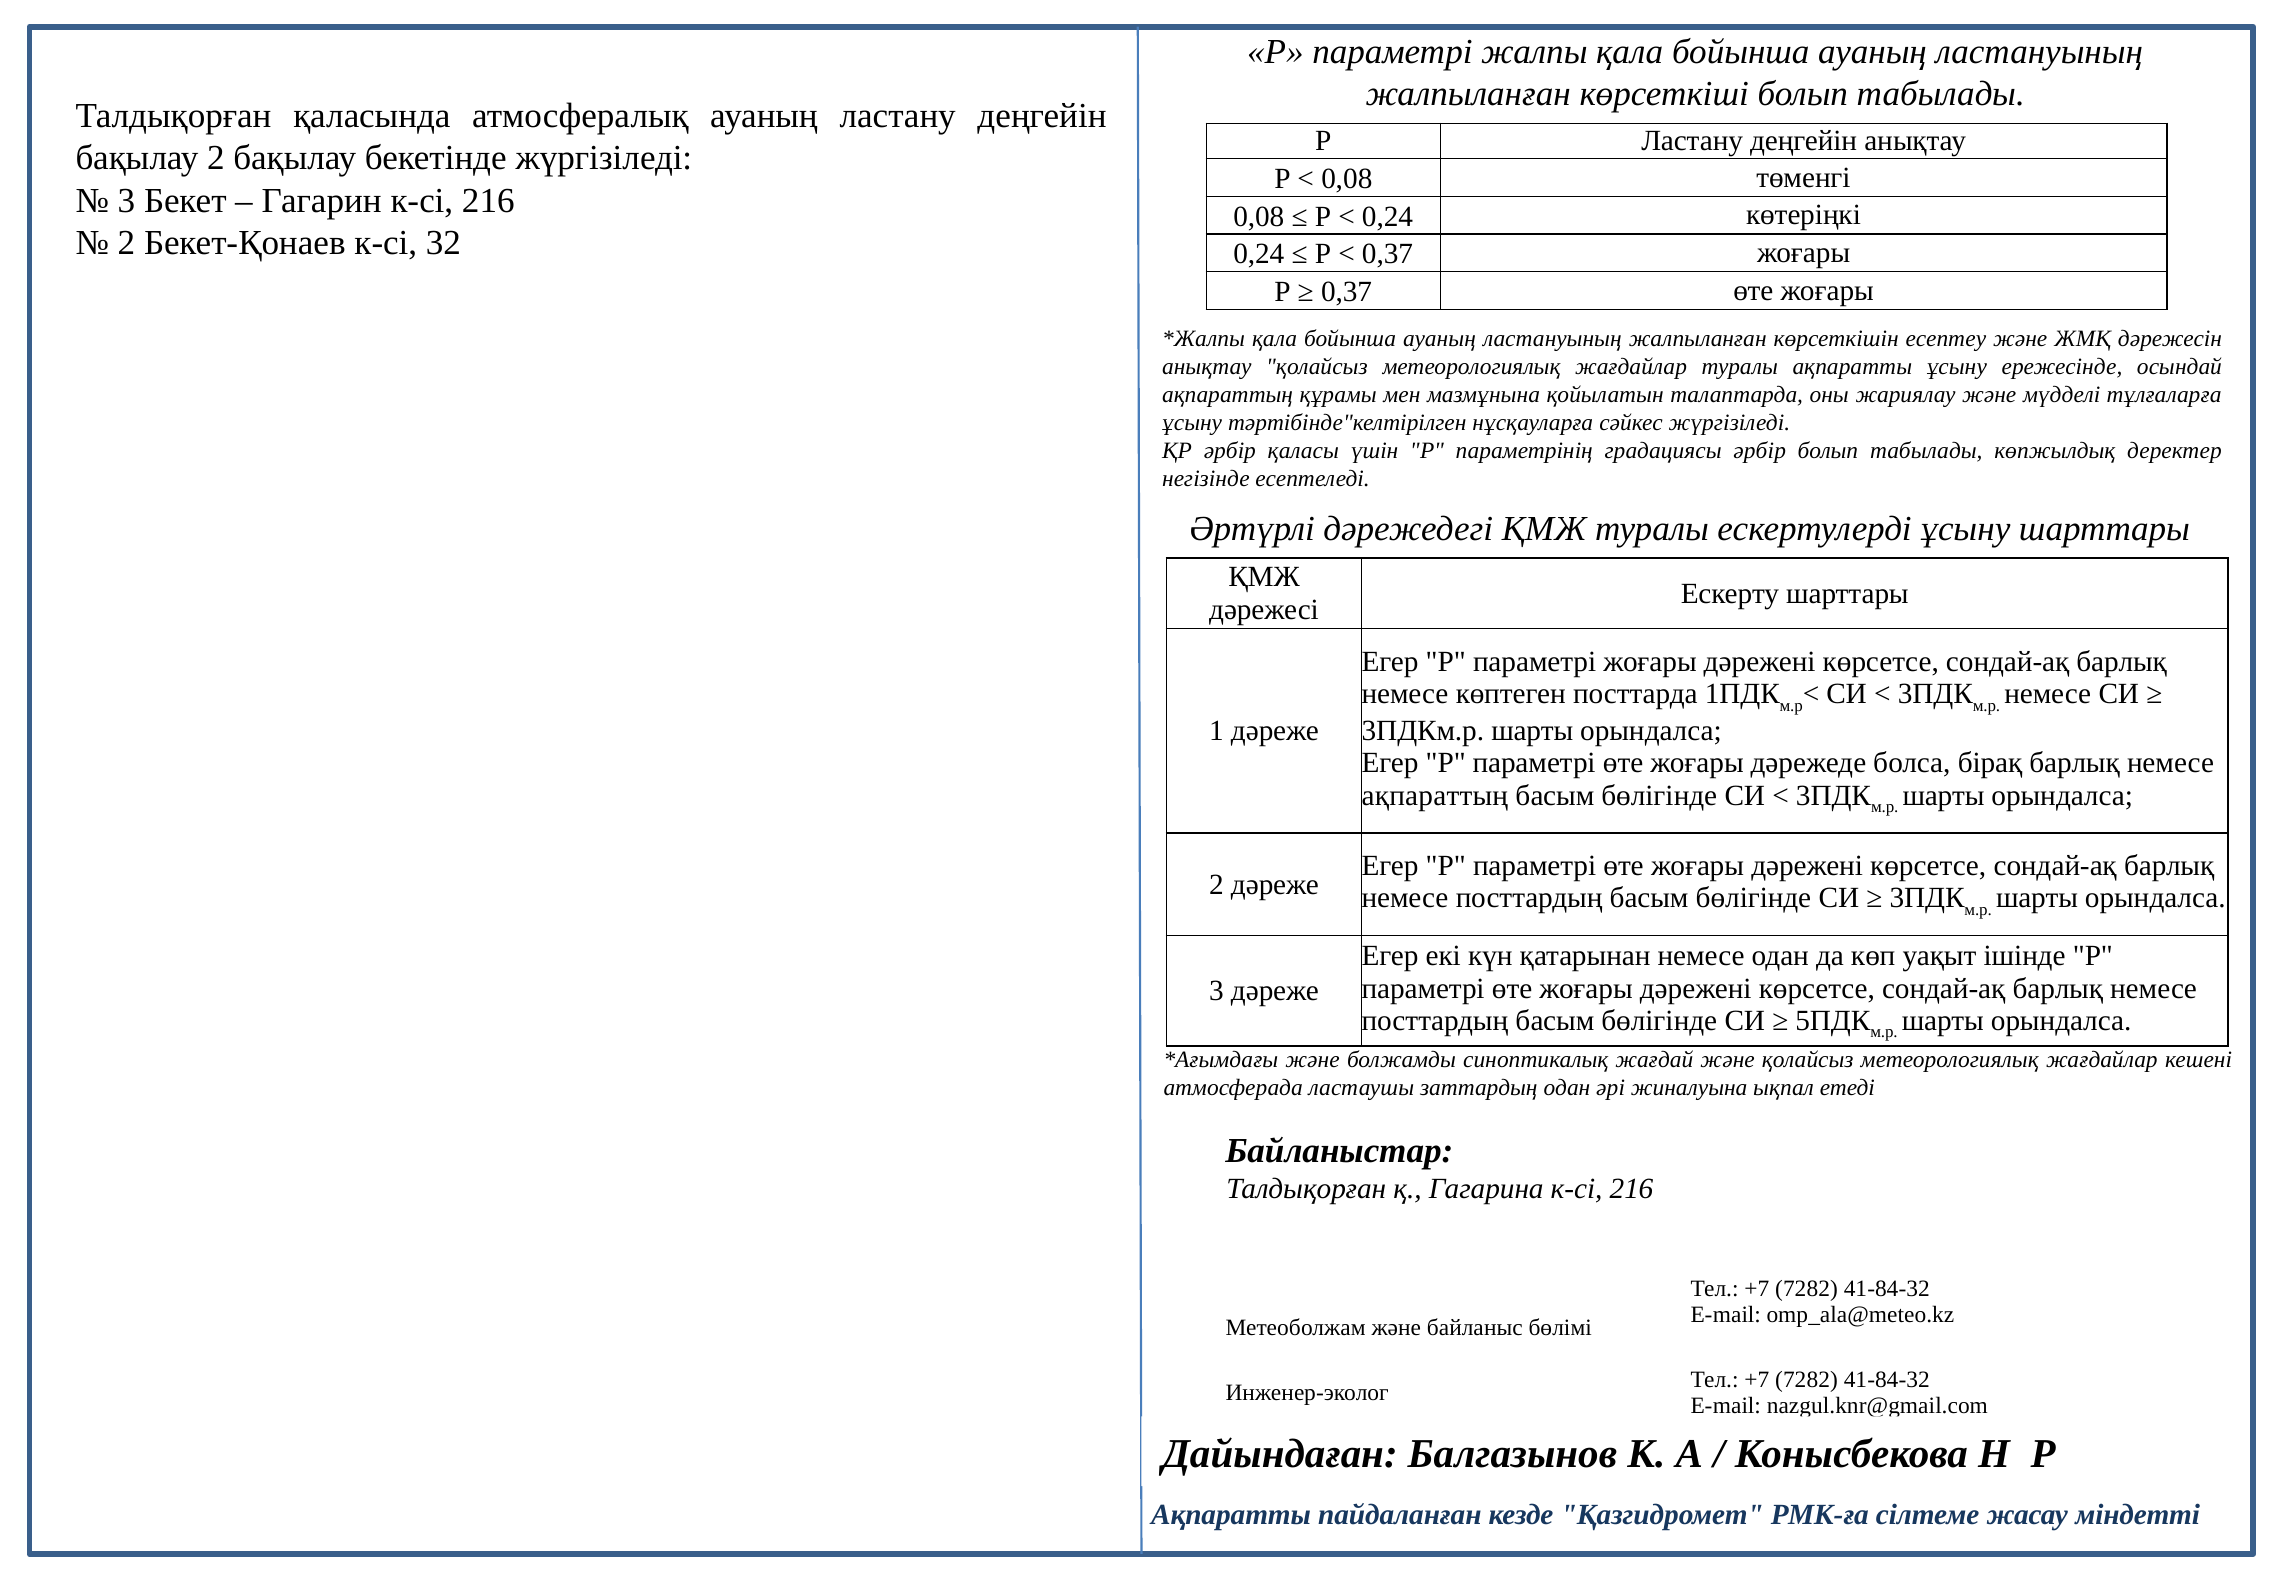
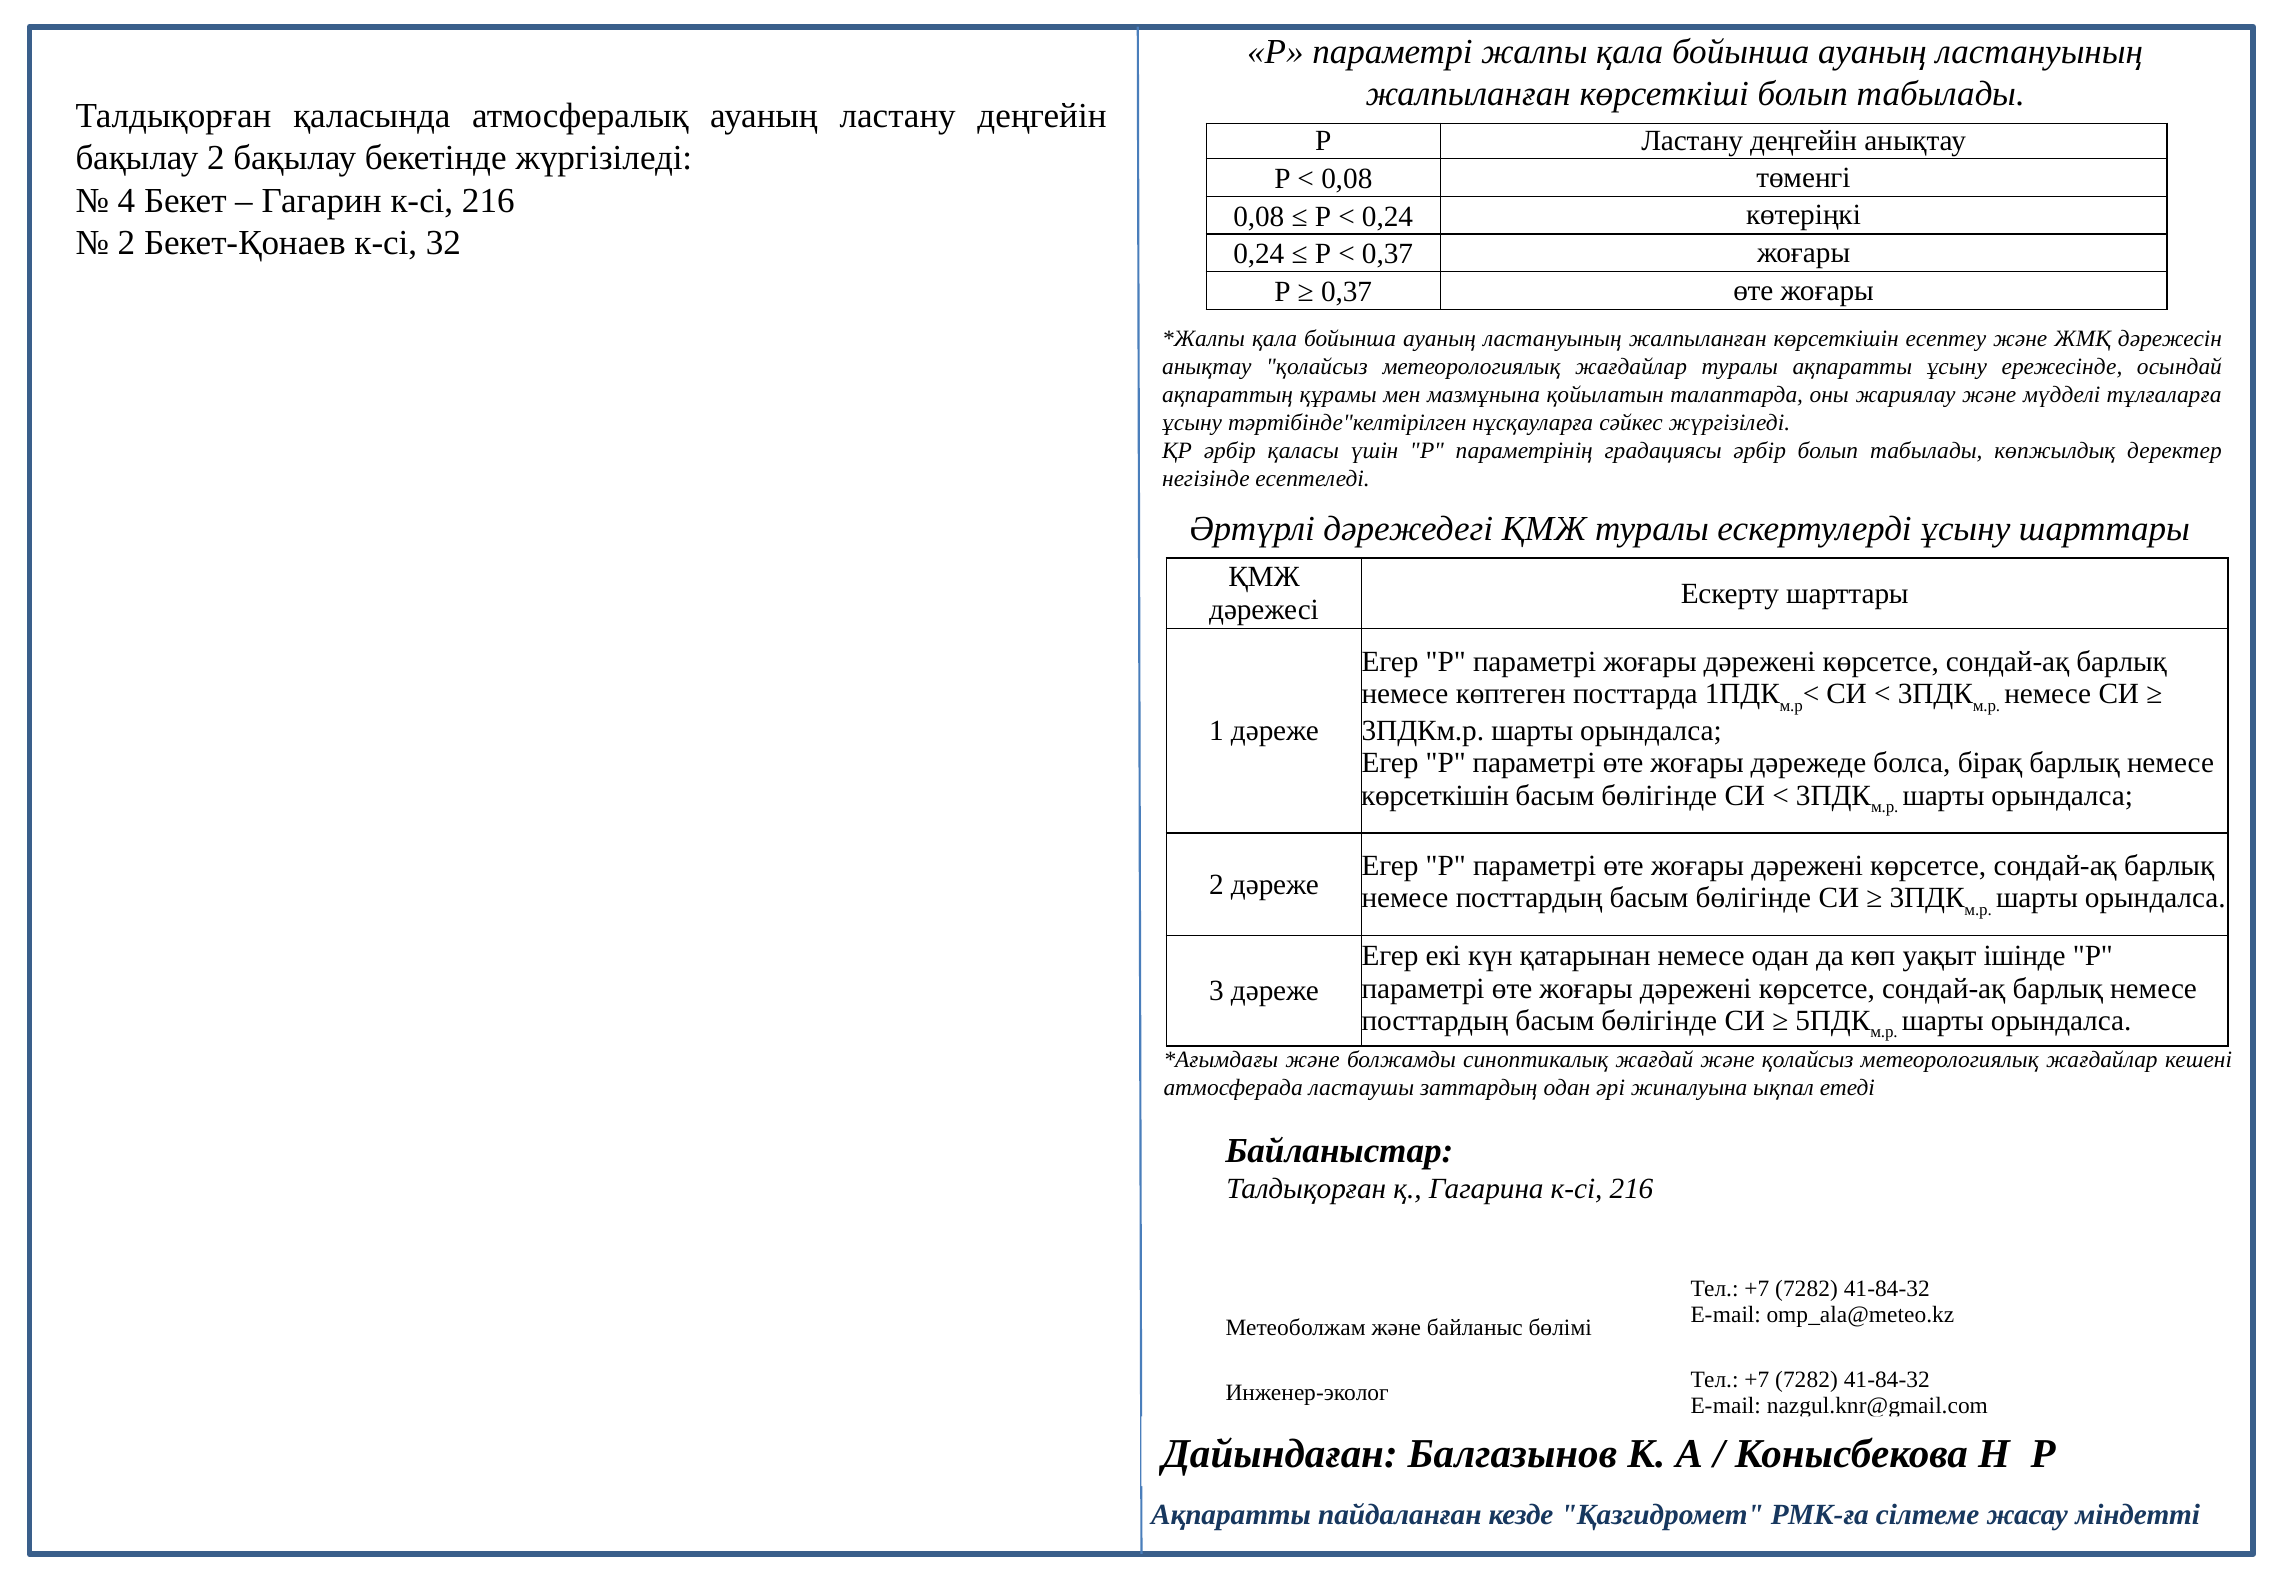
3 at (127, 200): 3 -> 4
ақпараттың at (1435, 795): ақпараттың -> көрсеткішін
